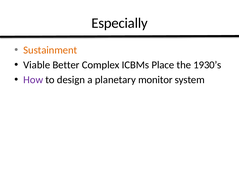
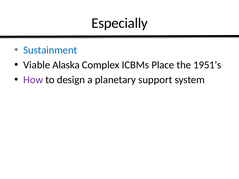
Sustainment colour: orange -> blue
Better: Better -> Alaska
1930’s: 1930’s -> 1951’s
monitor: monitor -> support
